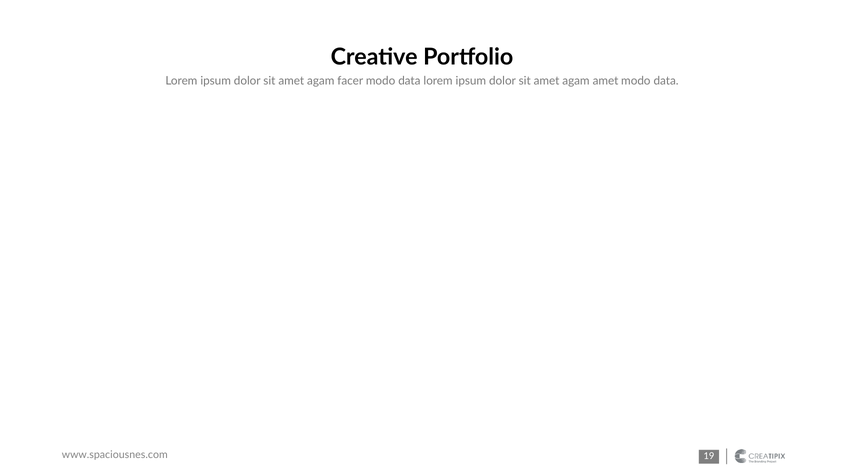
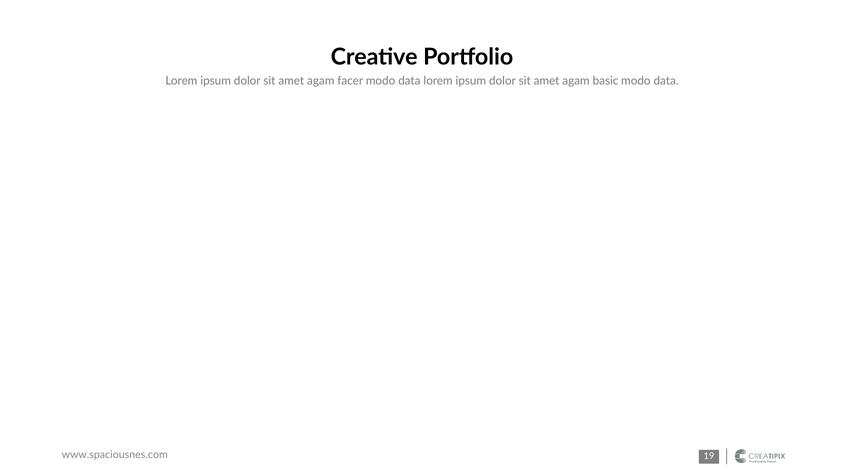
agam amet: amet -> basic
